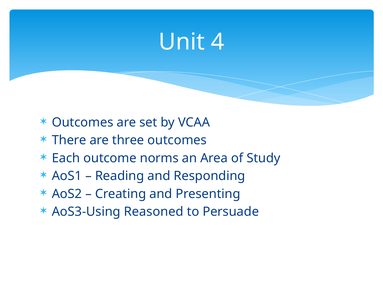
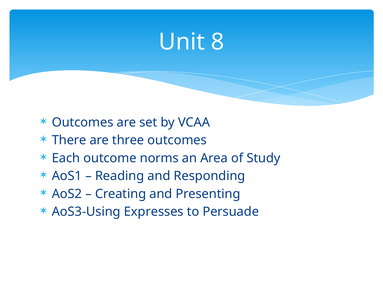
4: 4 -> 8
Reasoned: Reasoned -> Expresses
